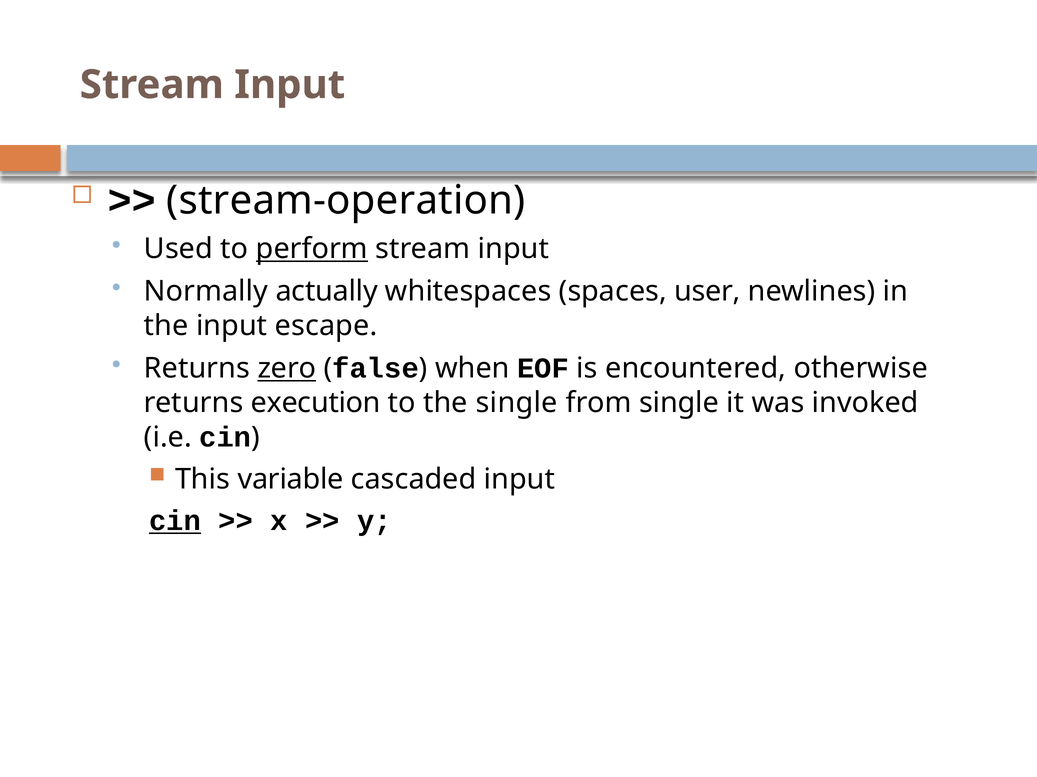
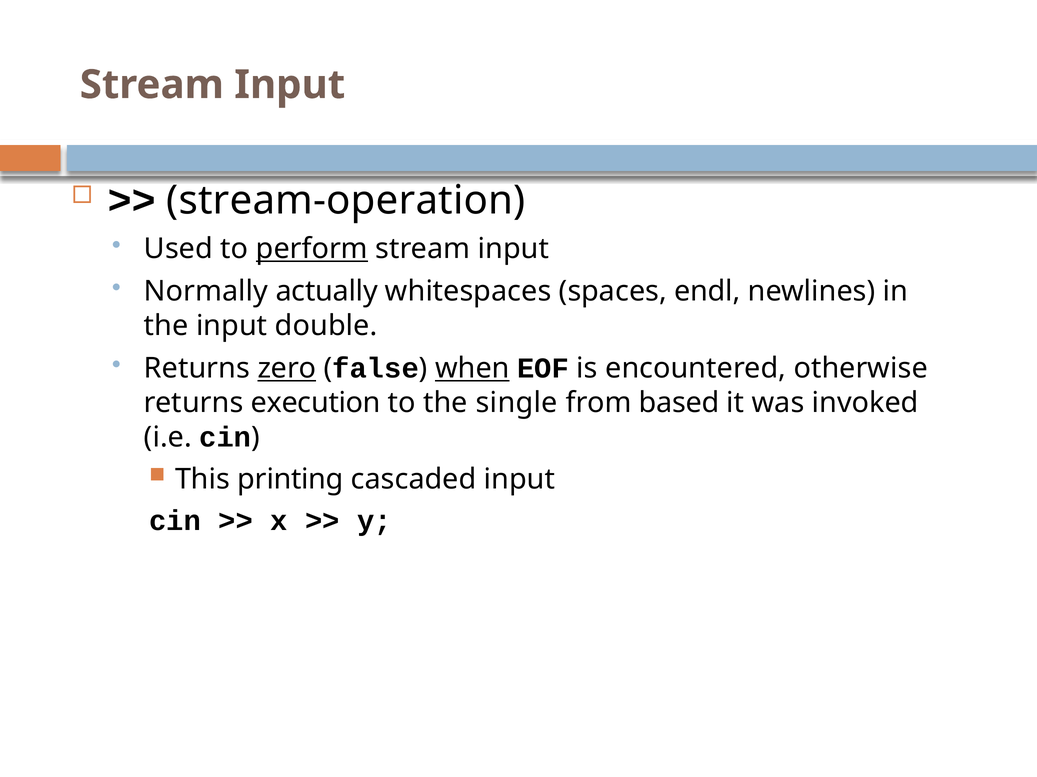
user: user -> endl
escape: escape -> double
when underline: none -> present
from single: single -> based
variable: variable -> printing
cin at (175, 521) underline: present -> none
